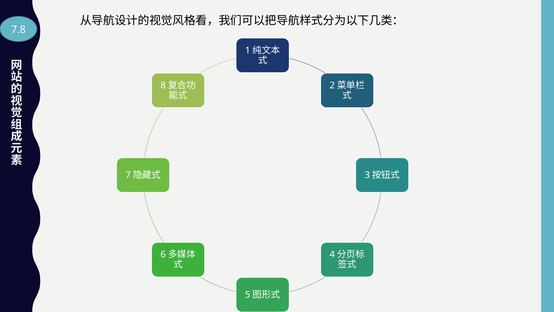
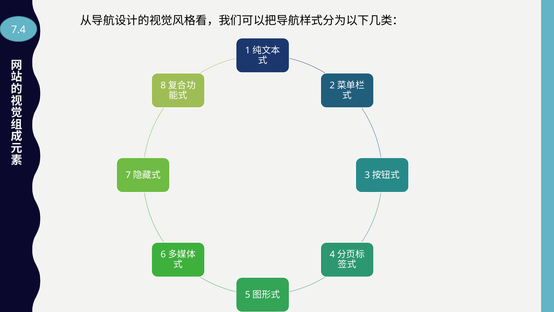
7.8: 7.8 -> 7.4
